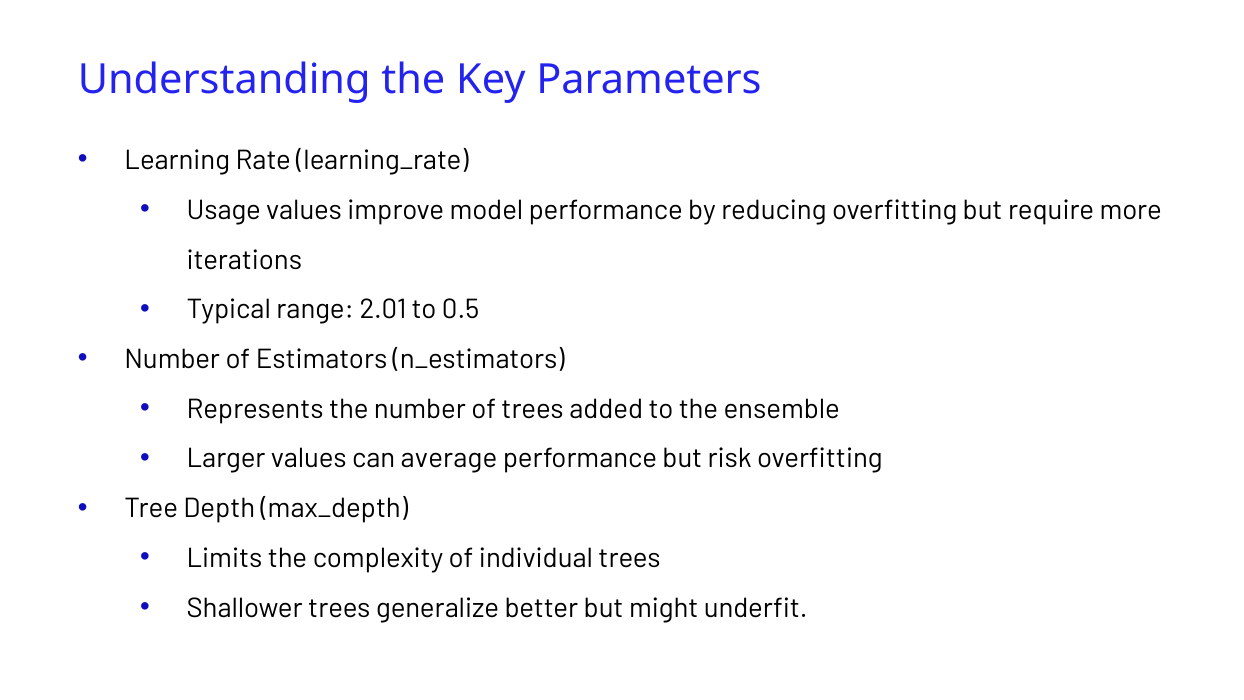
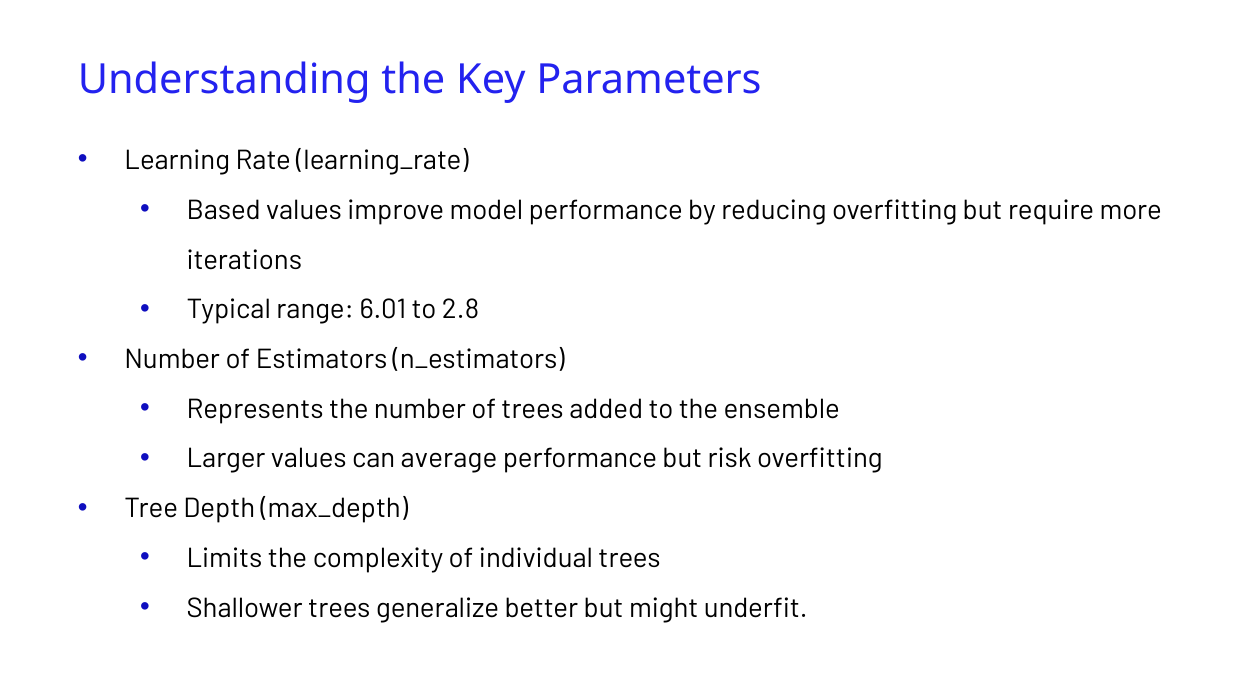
Usage: Usage -> Based
2.01: 2.01 -> 6.01
0.5: 0.5 -> 2.8
